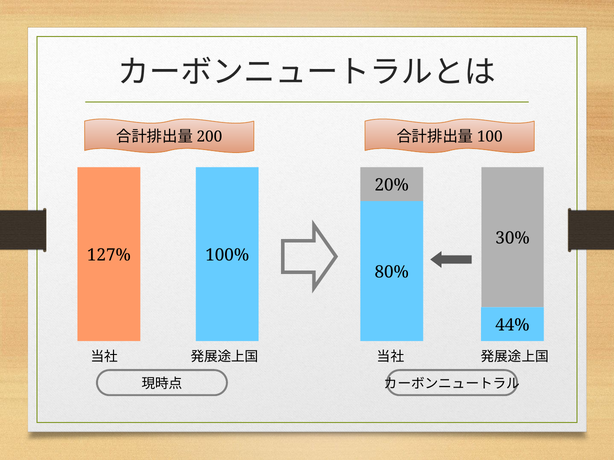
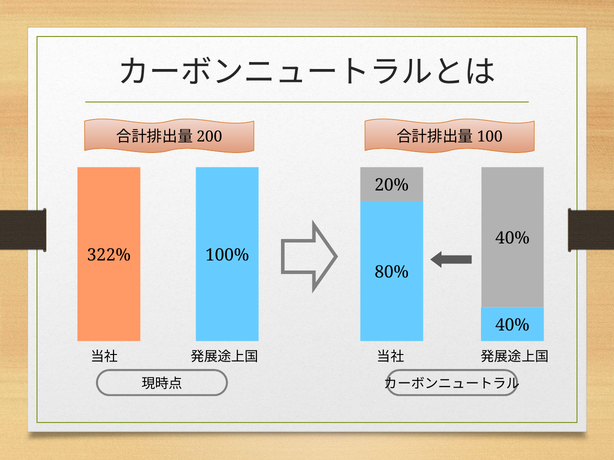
30% at (513, 239): 30% -> 40%
127%: 127% -> 322%
44% at (512, 326): 44% -> 40%
